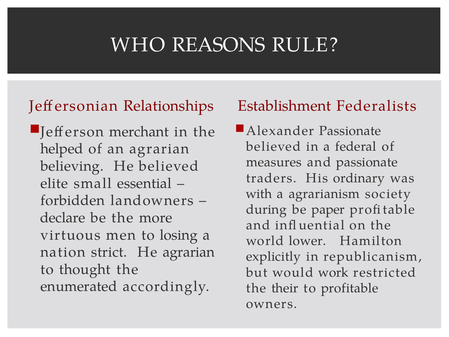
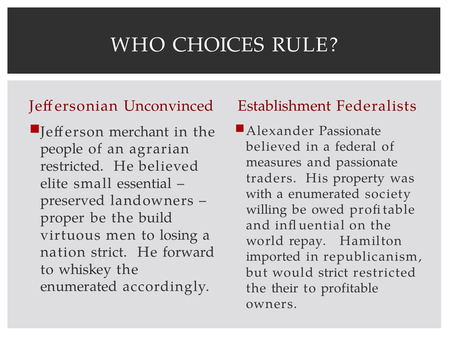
REASONS: REASONS -> CHOICES
Relationships: Relationships -> Unconvinced
helped: helped -> people
believing at (72, 166): believing -> restricted
ordinary: ordinary -> property
a agrarianism: agrarianism -> enumerated
forbidden: forbidden -> preserved
during: during -> willing
paper: paper -> owed
declare: declare -> proper
more: more -> build
lower: lower -> repay
He agrarian: agrarian -> forward
explicitly: explicitly -> imported
thought: thought -> whiskey
would work: work -> strict
